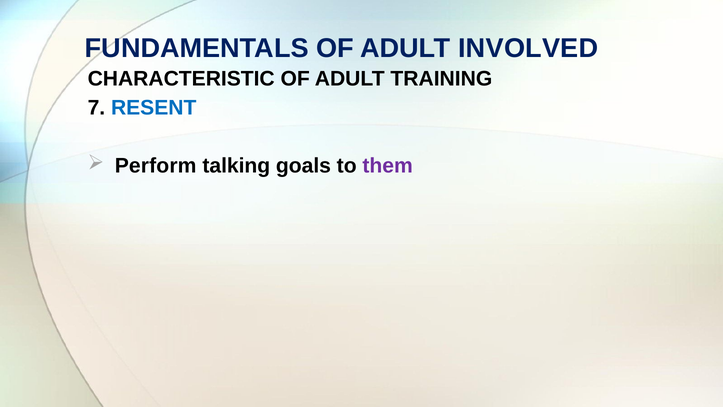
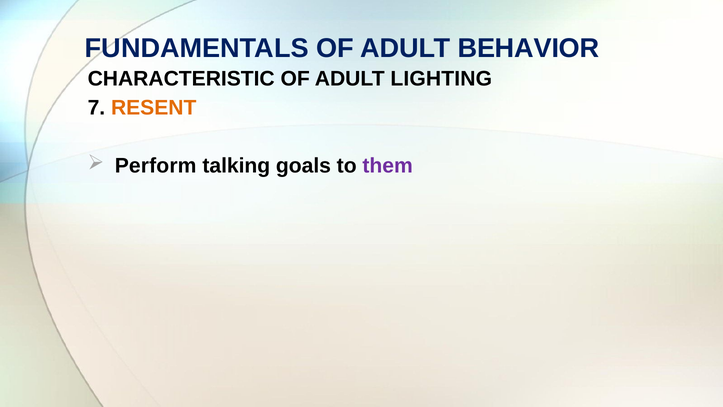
INVOLVED: INVOLVED -> BEHAVIOR
TRAINING: TRAINING -> LIGHTING
RESENT colour: blue -> orange
